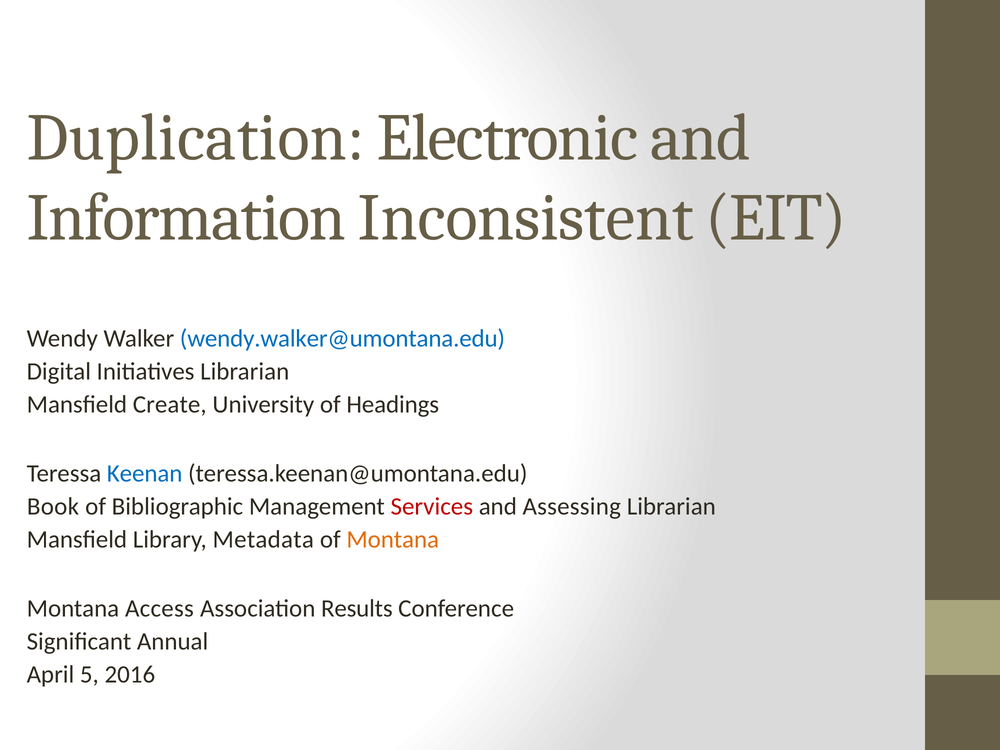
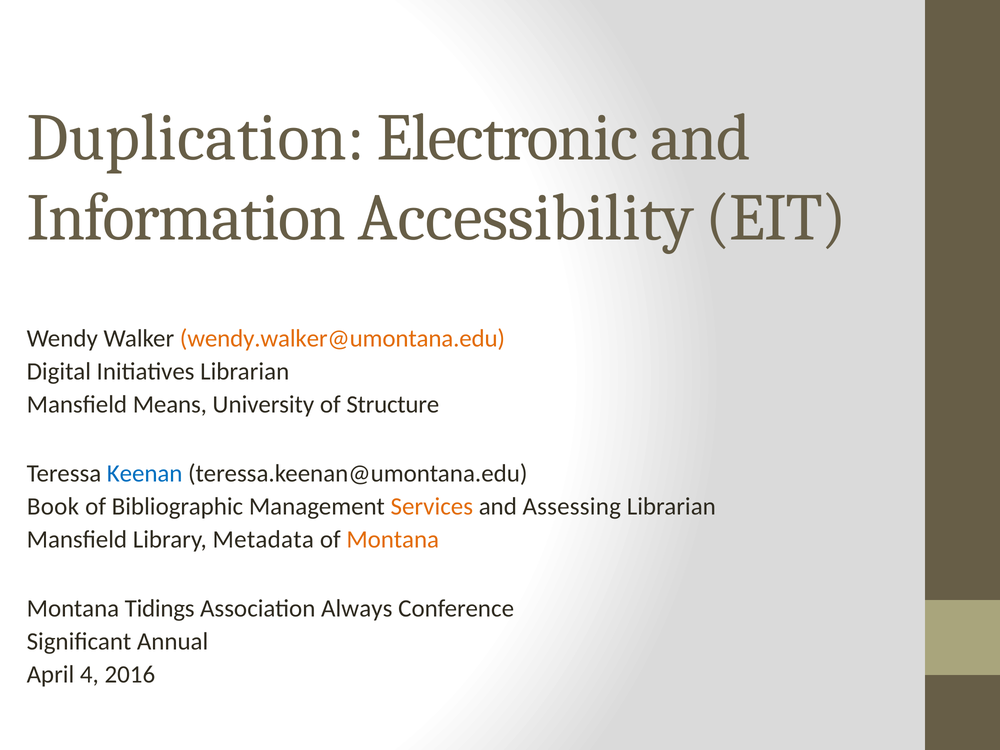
Inconsistent: Inconsistent -> Accessibility
wendy.walker@umontana.edu colour: blue -> orange
Create: Create -> Means
Headings: Headings -> Structure
Services colour: red -> orange
Access: Access -> Tidings
Results: Results -> Always
5: 5 -> 4
